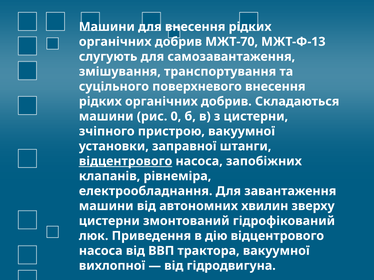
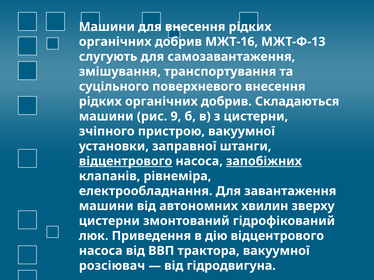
МЖТ-70: МЖТ-70 -> МЖТ-16
0: 0 -> 9
запобіжних underline: none -> present
вихлопної: вихлопної -> розсіювач
